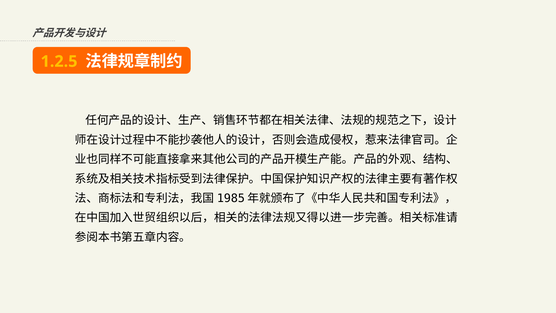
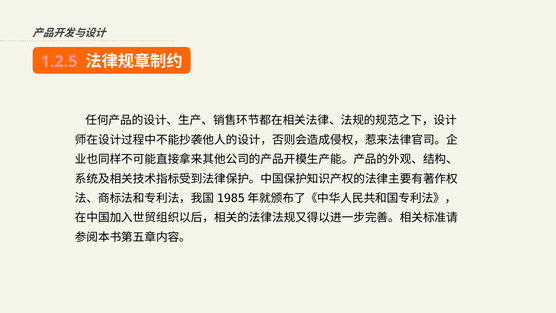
1.2.5 colour: yellow -> pink
